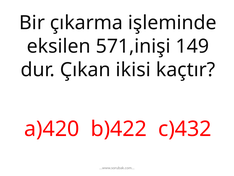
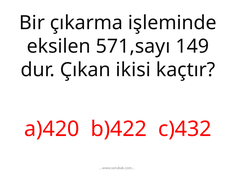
571,inişi: 571,inişi -> 571,sayı
